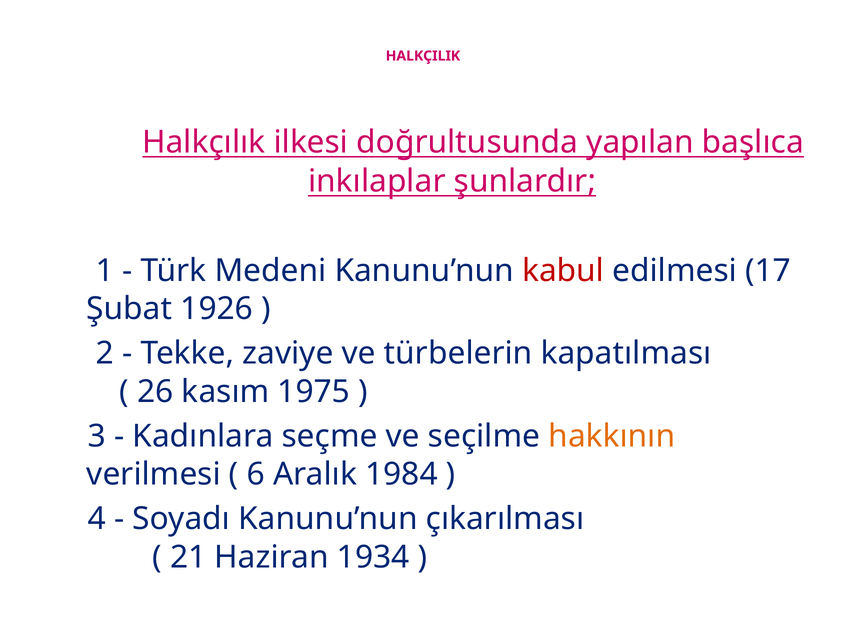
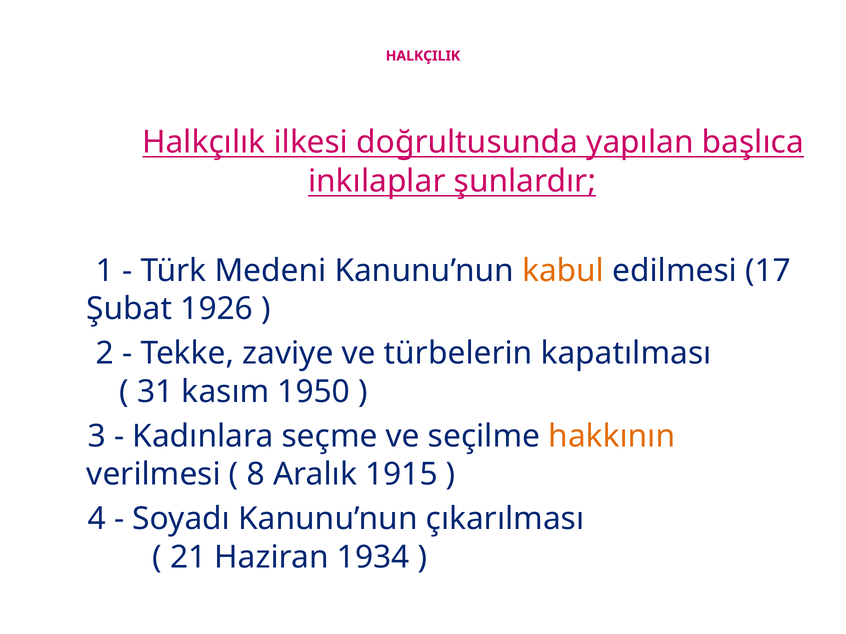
kabul colour: red -> orange
26: 26 -> 31
1975: 1975 -> 1950
6: 6 -> 8
1984: 1984 -> 1915
